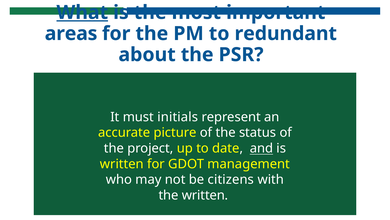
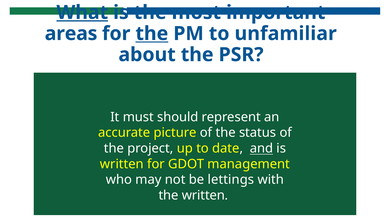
the at (152, 33) underline: none -> present
redundant: redundant -> unfamiliar
initials: initials -> should
citizens: citizens -> lettings
